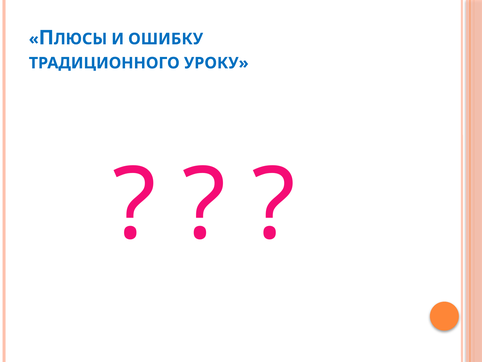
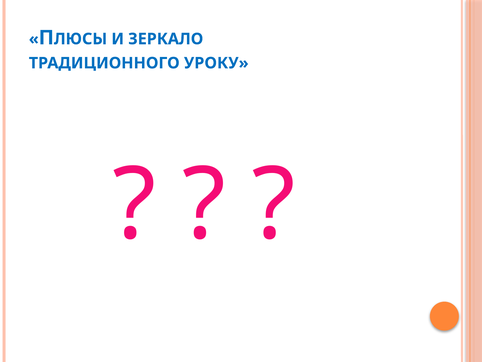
ОШИБКУ: ОШИБКУ -> ЗЕРКАЛО
